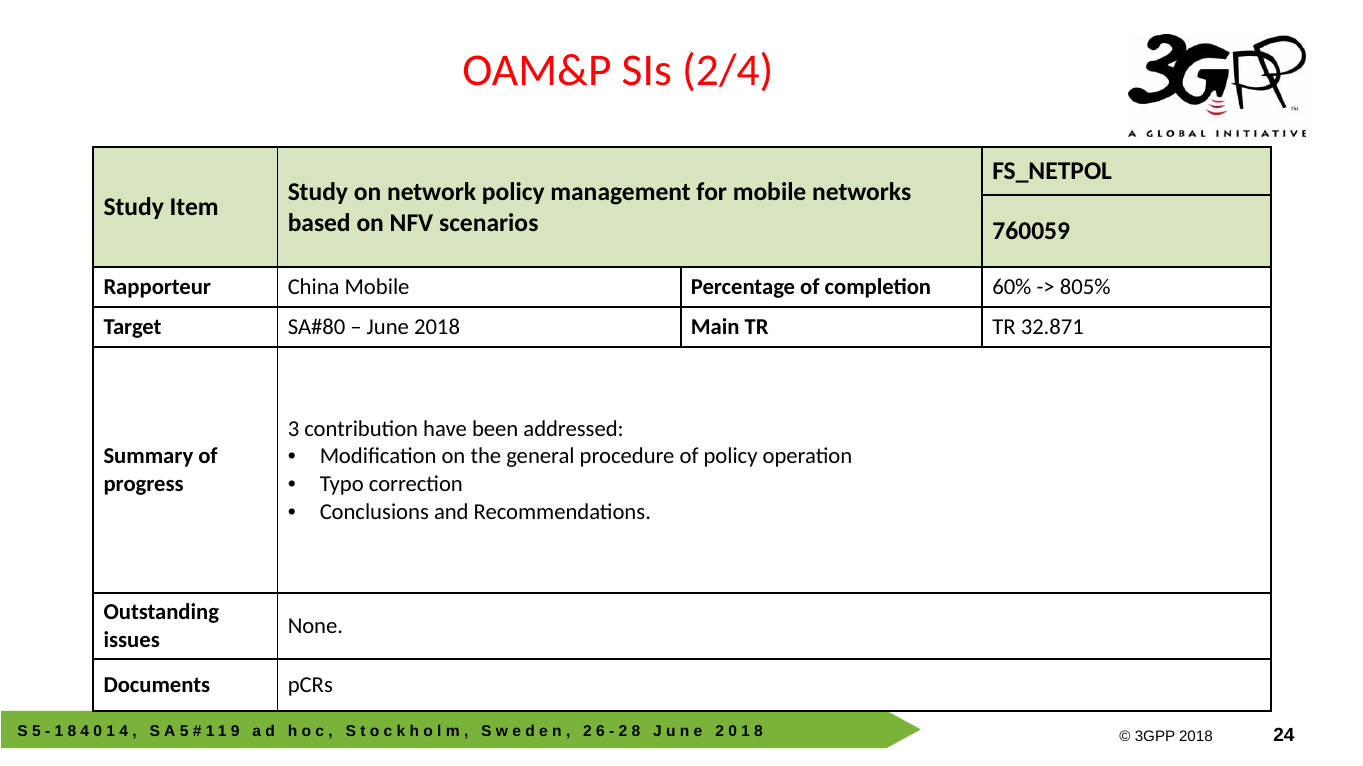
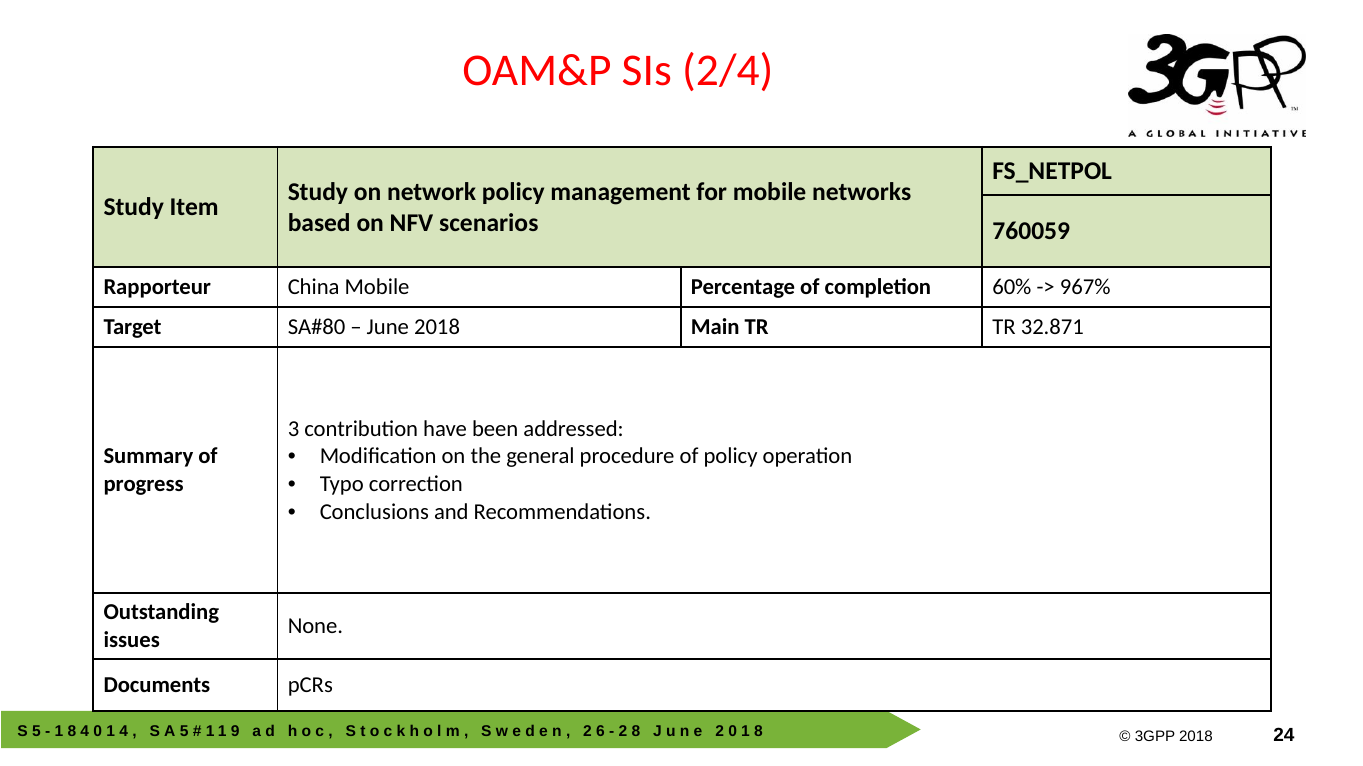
805%: 805% -> 967%
